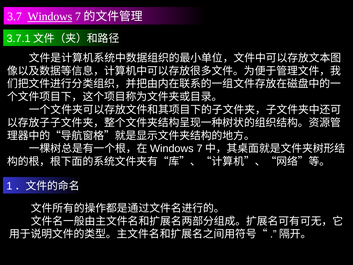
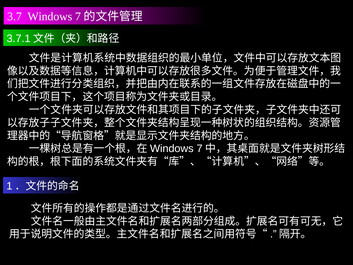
Windows underline: present -> none
